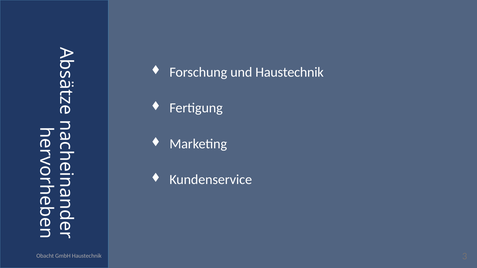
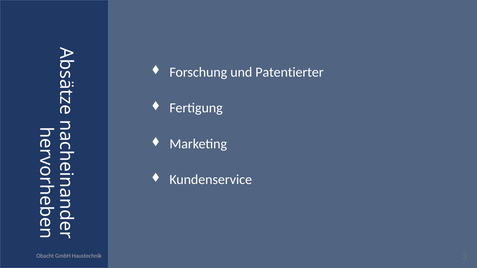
und Haustechnik: Haustechnik -> Patentierter
